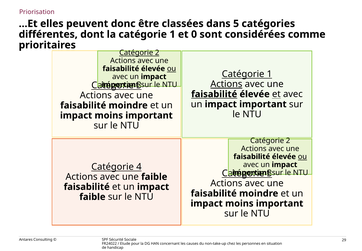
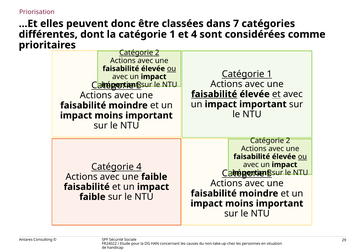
5: 5 -> 7
et 0: 0 -> 4
Actions at (226, 84) underline: present -> none
